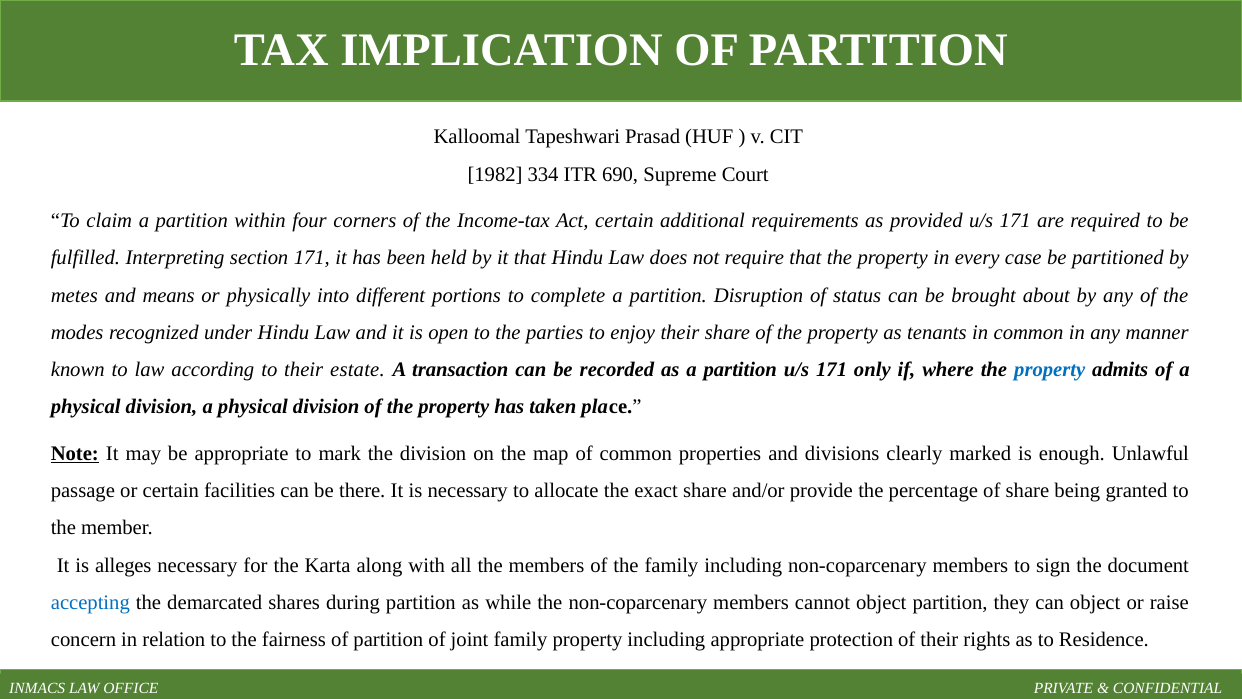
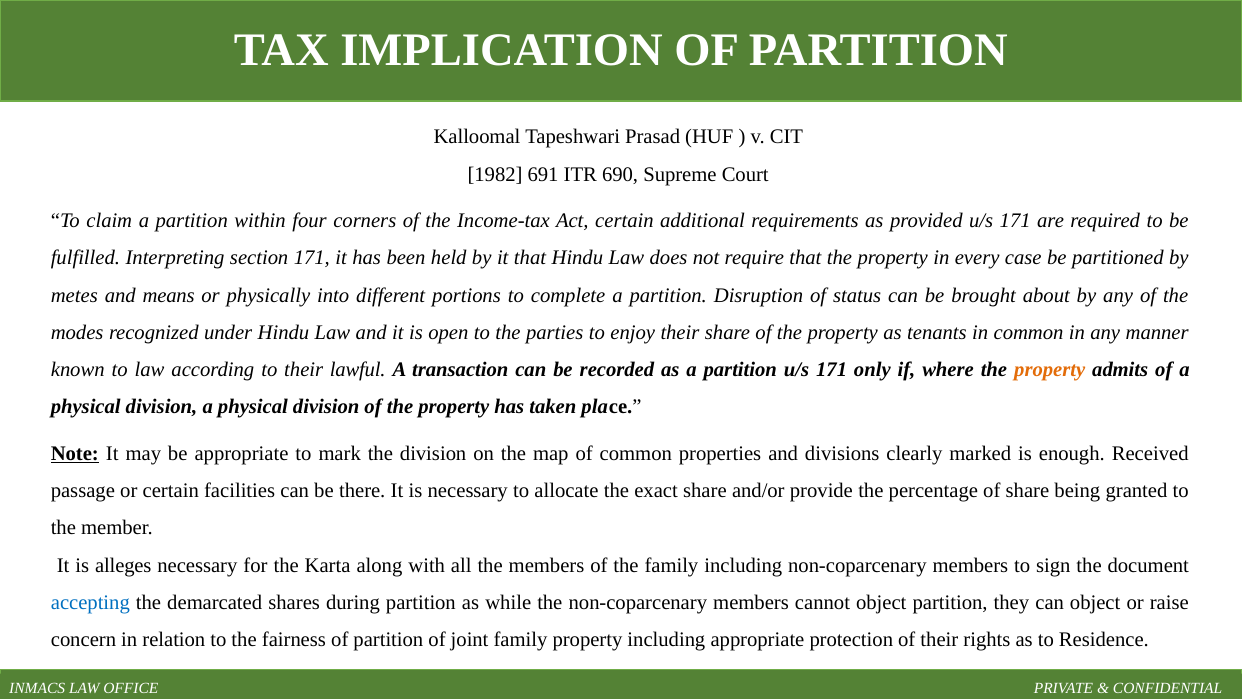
334: 334 -> 691
estate: estate -> lawful
property at (1050, 370) colour: blue -> orange
Unlawful: Unlawful -> Received
